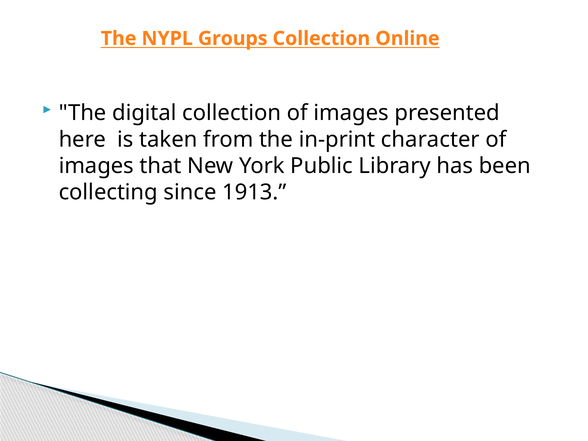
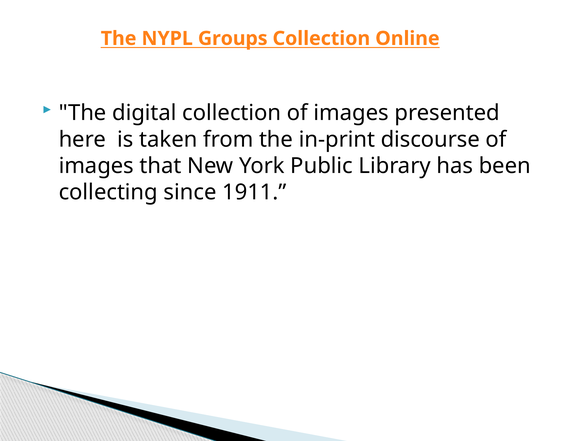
character: character -> discourse
1913: 1913 -> 1911
